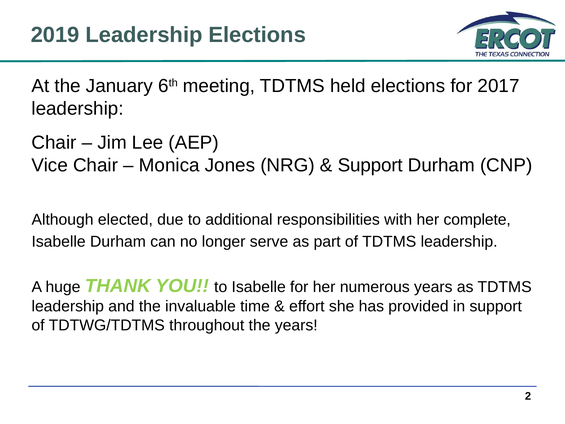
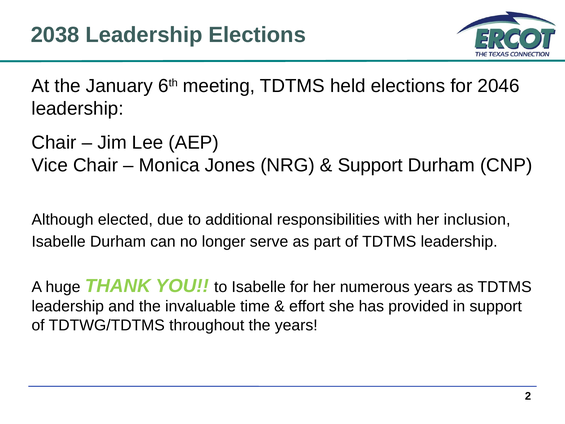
2019: 2019 -> 2038
2017: 2017 -> 2046
complete: complete -> inclusion
